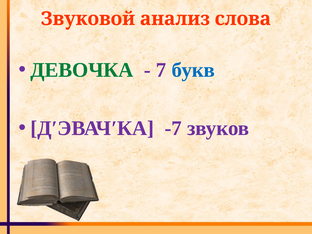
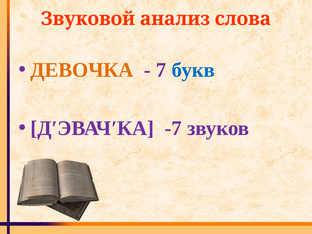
ДЕВОЧКА colour: green -> orange
